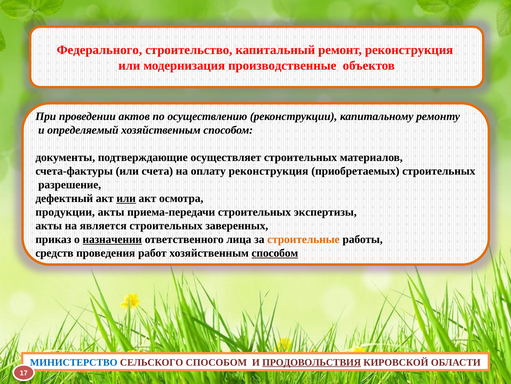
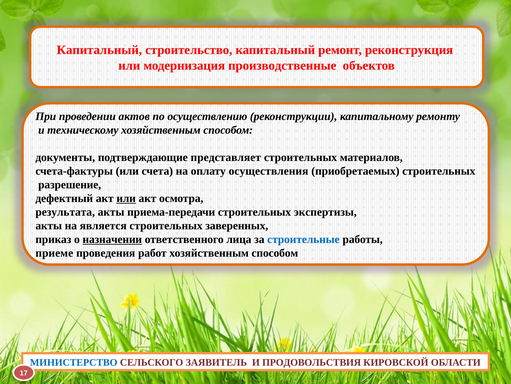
Федерального at (99, 50): Федерального -> Капитальный
определяемый: определяемый -> техническому
осуществляет: осуществляет -> представляет
оплату реконструкция: реконструкция -> осуществления
продукции: продукции -> результата
строительные colour: orange -> blue
средств: средств -> приеме
способом at (275, 252) underline: present -> none
СЕЛЬСКОГО СПОСОБОМ: СПОСОБОМ -> ЗАЯВИТЕЛЬ
ПРОДОВОЛЬСТВИЯ underline: present -> none
